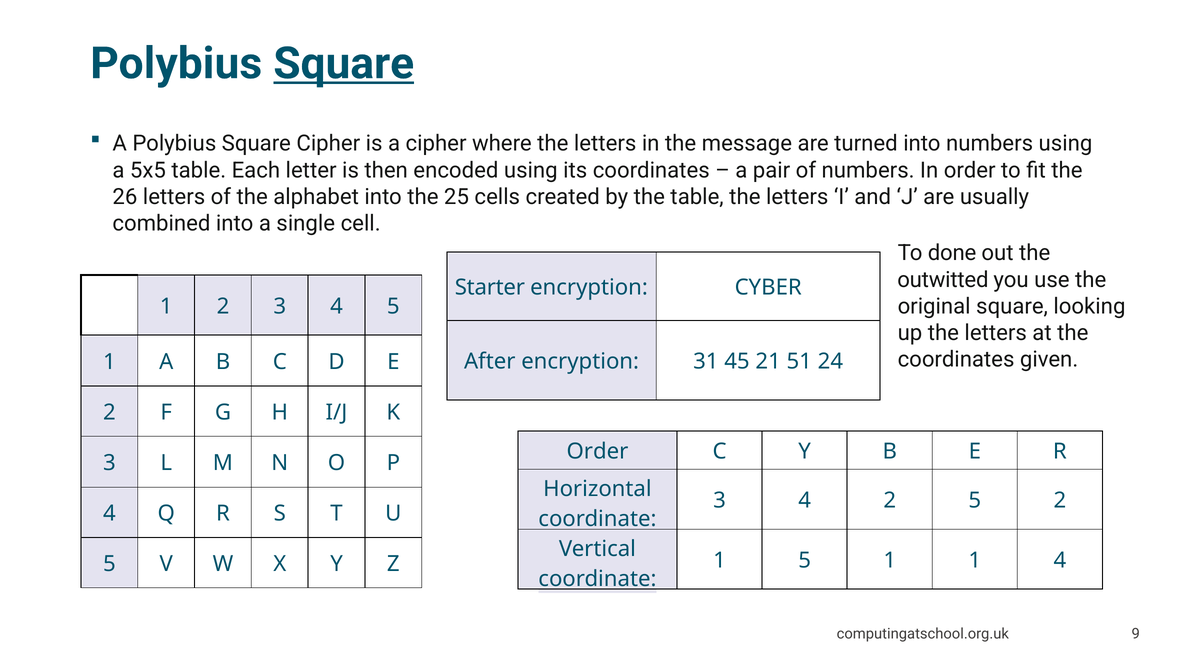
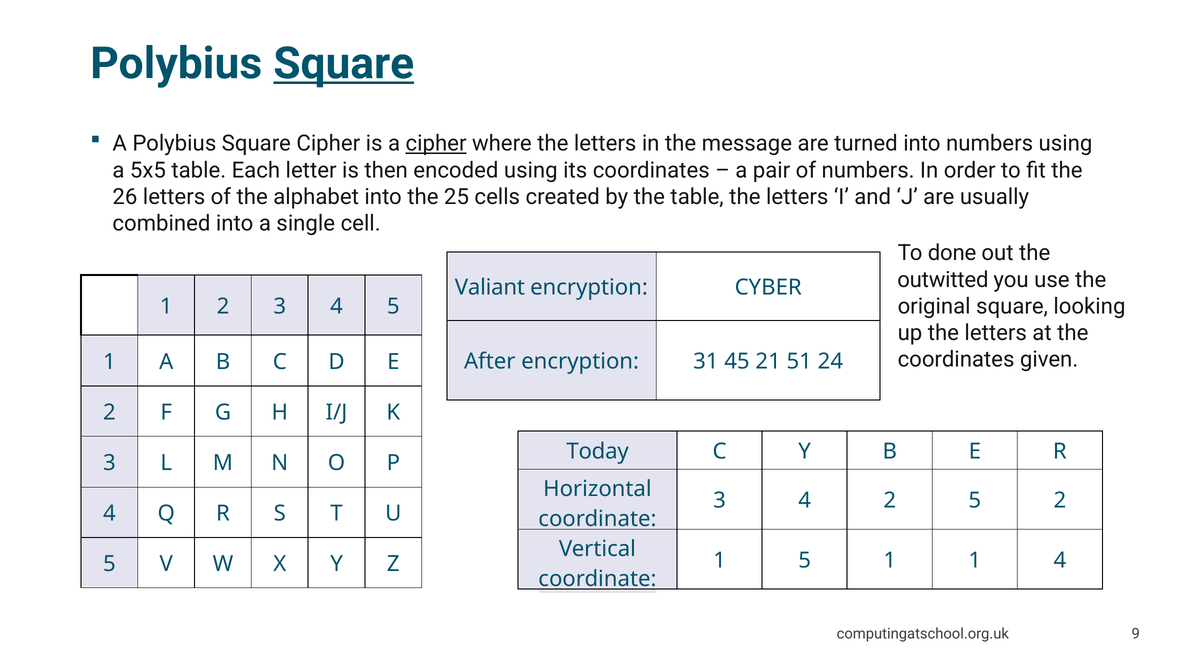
cipher at (436, 144) underline: none -> present
Starter: Starter -> Valiant
Order at (597, 451): Order -> Today
